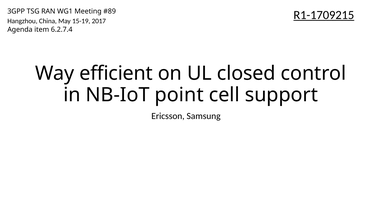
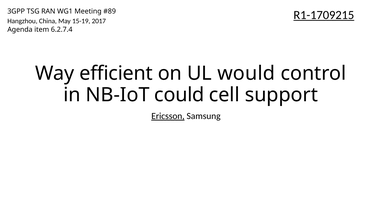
closed: closed -> would
point: point -> could
Ericsson underline: none -> present
